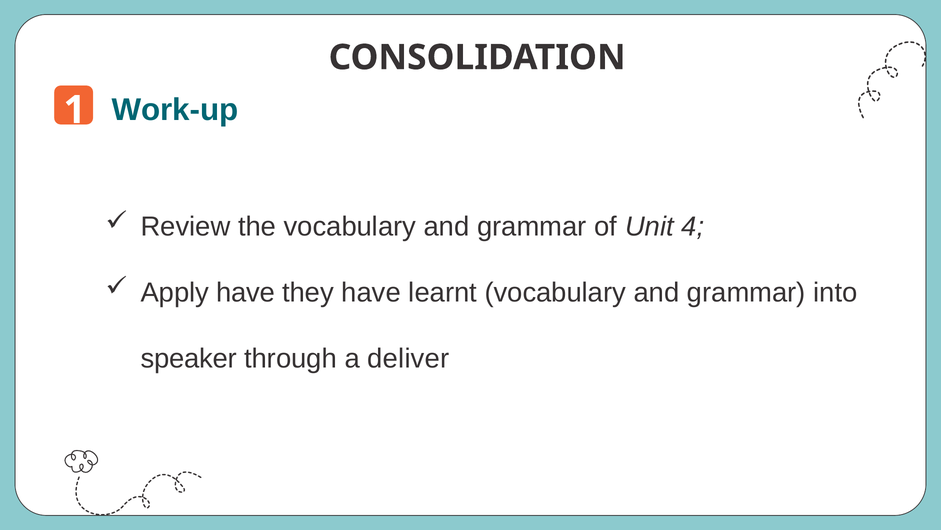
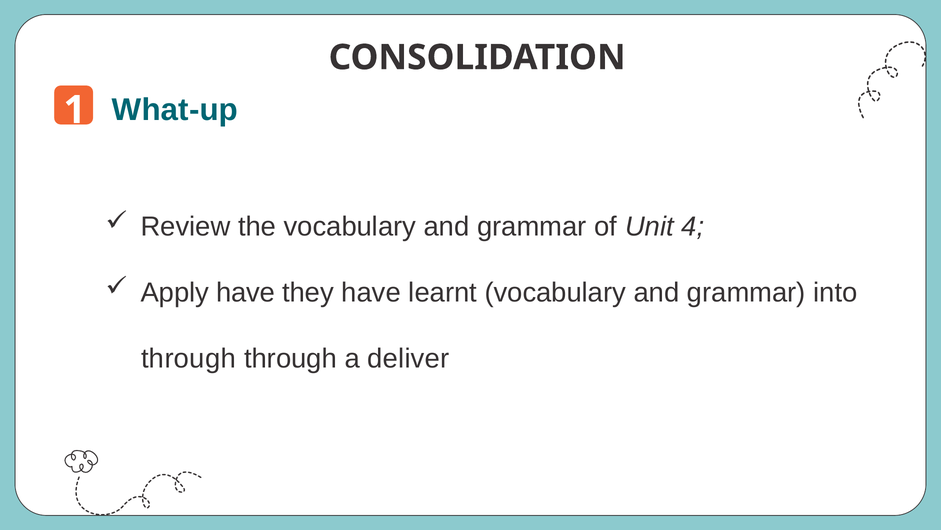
Work-up: Work-up -> What-up
speaker at (189, 358): speaker -> through
